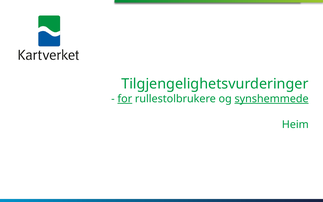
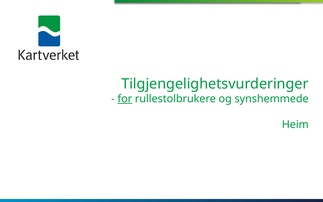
synshemmede underline: present -> none
